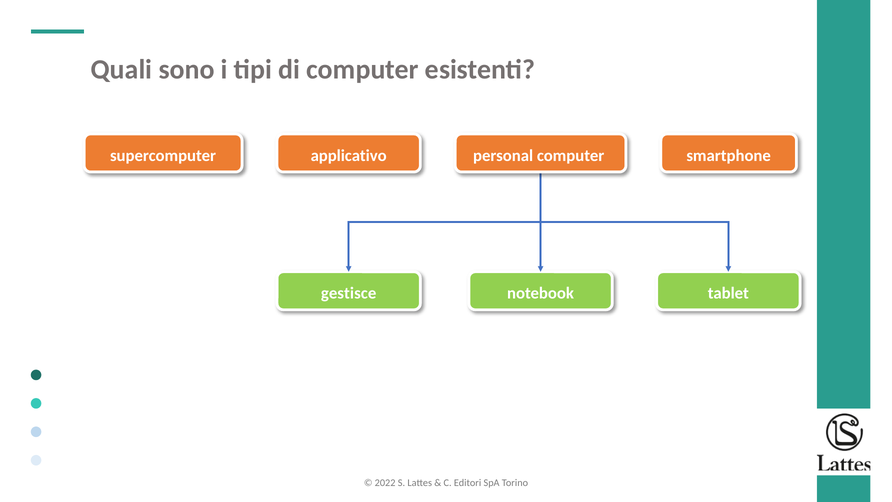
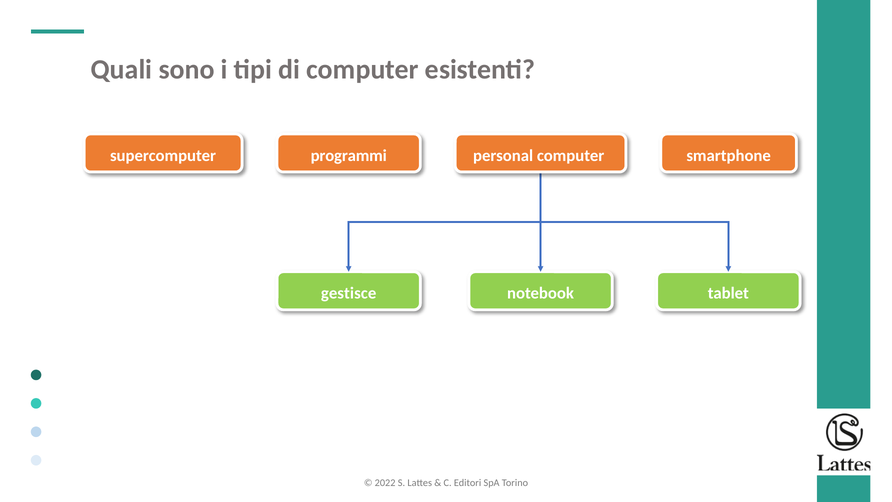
applicativo: applicativo -> programmi
